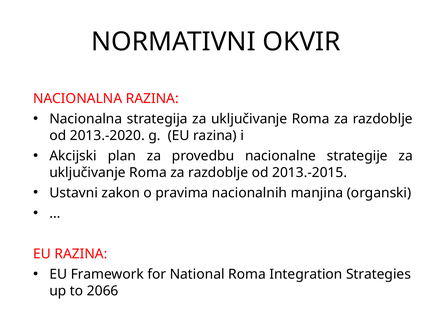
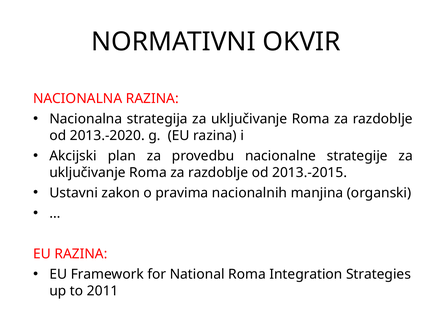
2066: 2066 -> 2011
